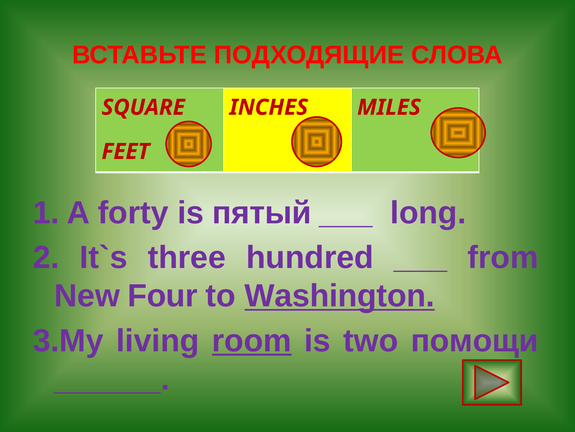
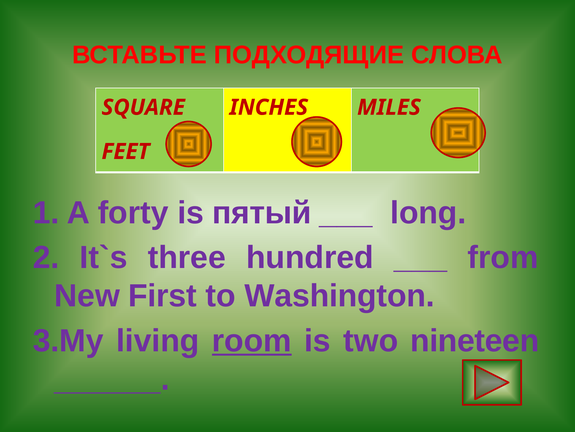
Four: Four -> First
Washington underline: present -> none
помощи: помощи -> nineteen
